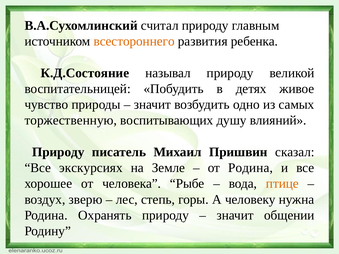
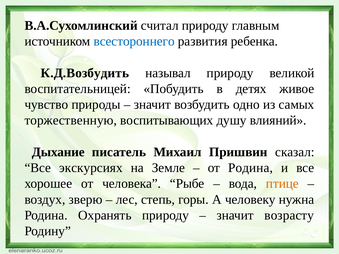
всестороннего colour: orange -> blue
К.Д.Состояние: К.Д.Состояние -> К.Д.Возбудить
Природу at (58, 152): Природу -> Дыхание
общении: общении -> возрасту
